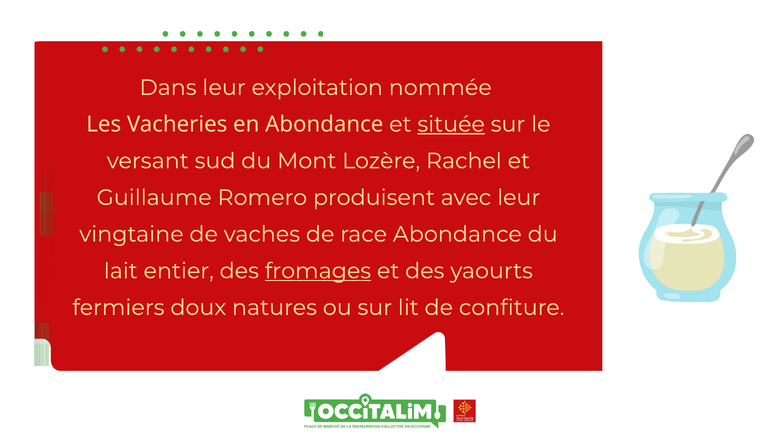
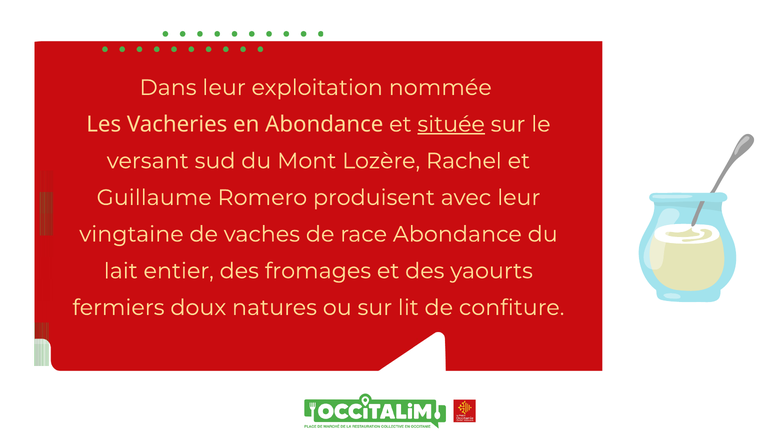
fromages underline: present -> none
